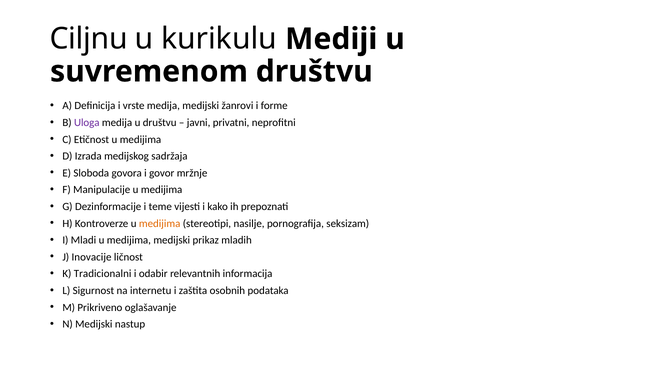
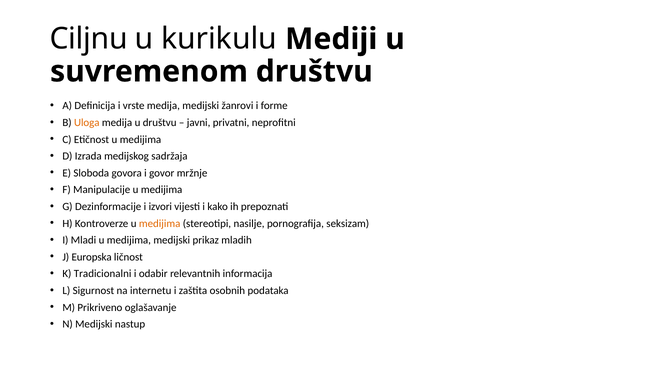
Uloga colour: purple -> orange
teme: teme -> izvori
Inovacije: Inovacije -> Europska
